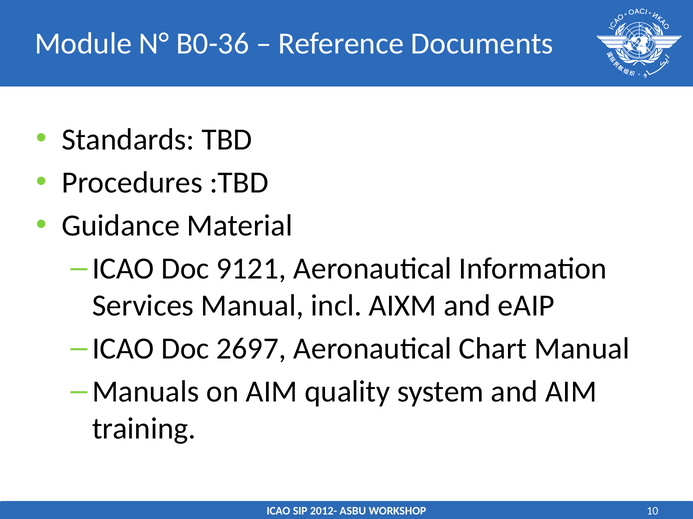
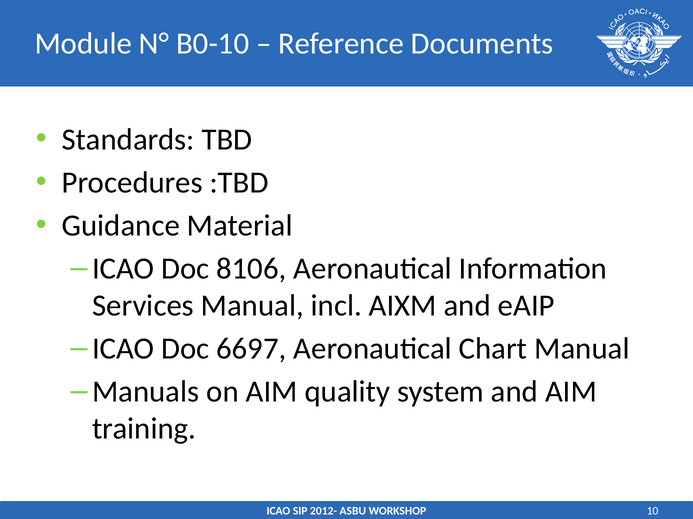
B0-36: B0-36 -> B0-10
9121: 9121 -> 8106
2697: 2697 -> 6697
